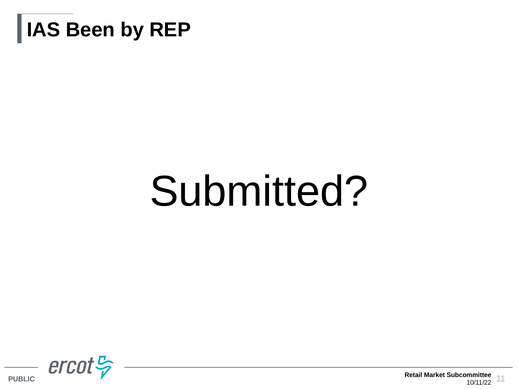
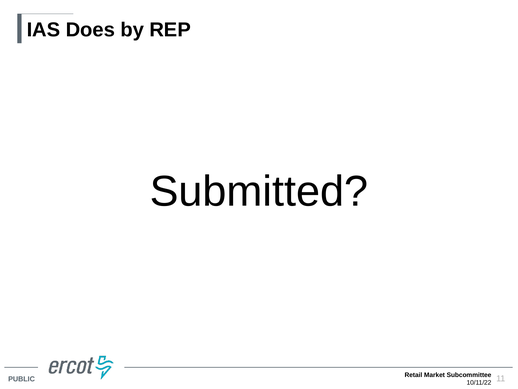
Been: Been -> Does
